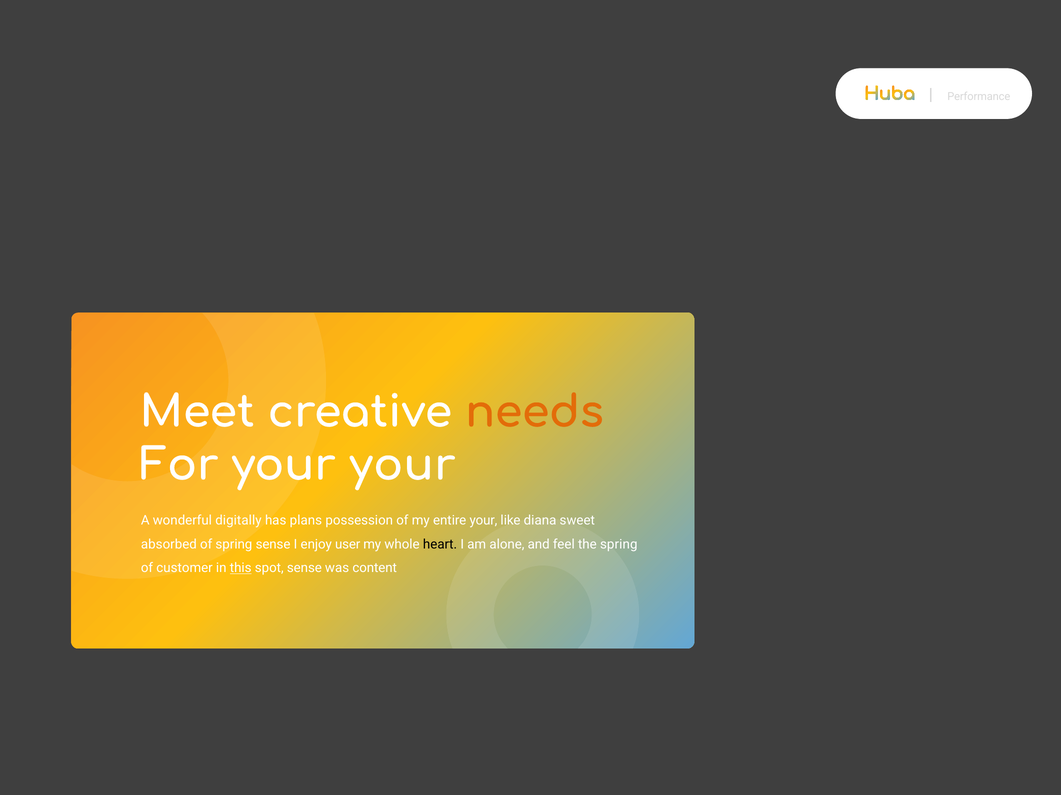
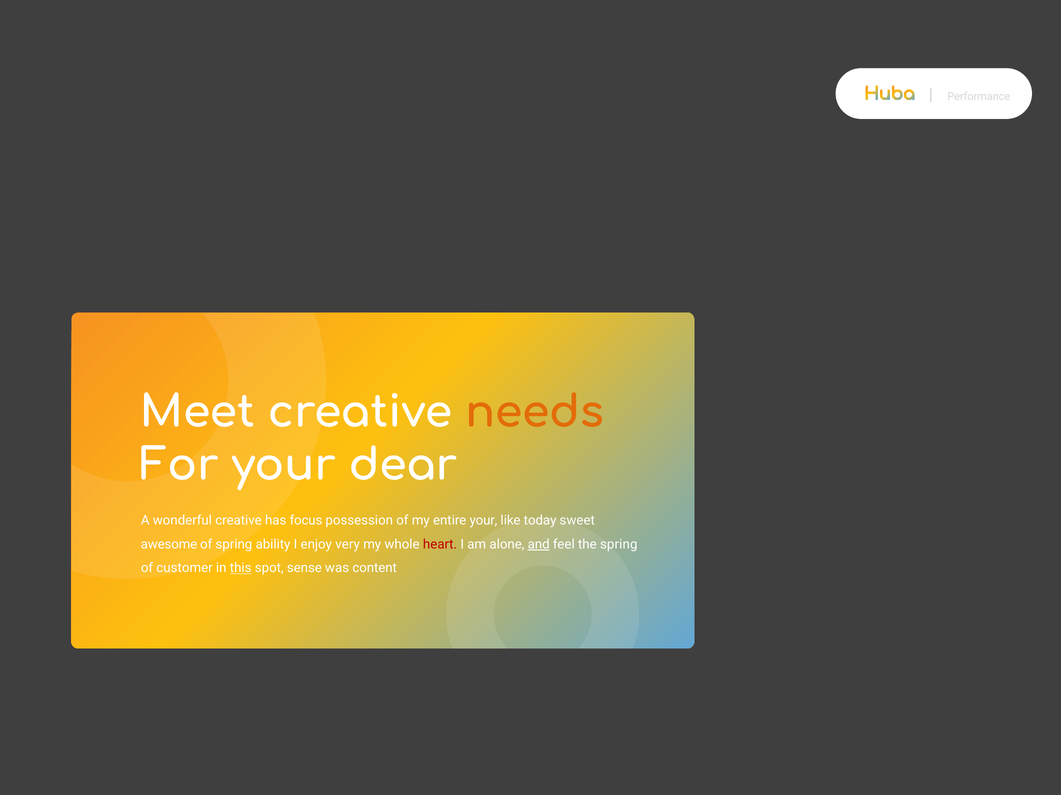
your your: your -> dear
wonderful digitally: digitally -> creative
plans: plans -> focus
diana: diana -> today
absorbed: absorbed -> awesome
spring sense: sense -> ability
user: user -> very
heart colour: black -> red
and underline: none -> present
